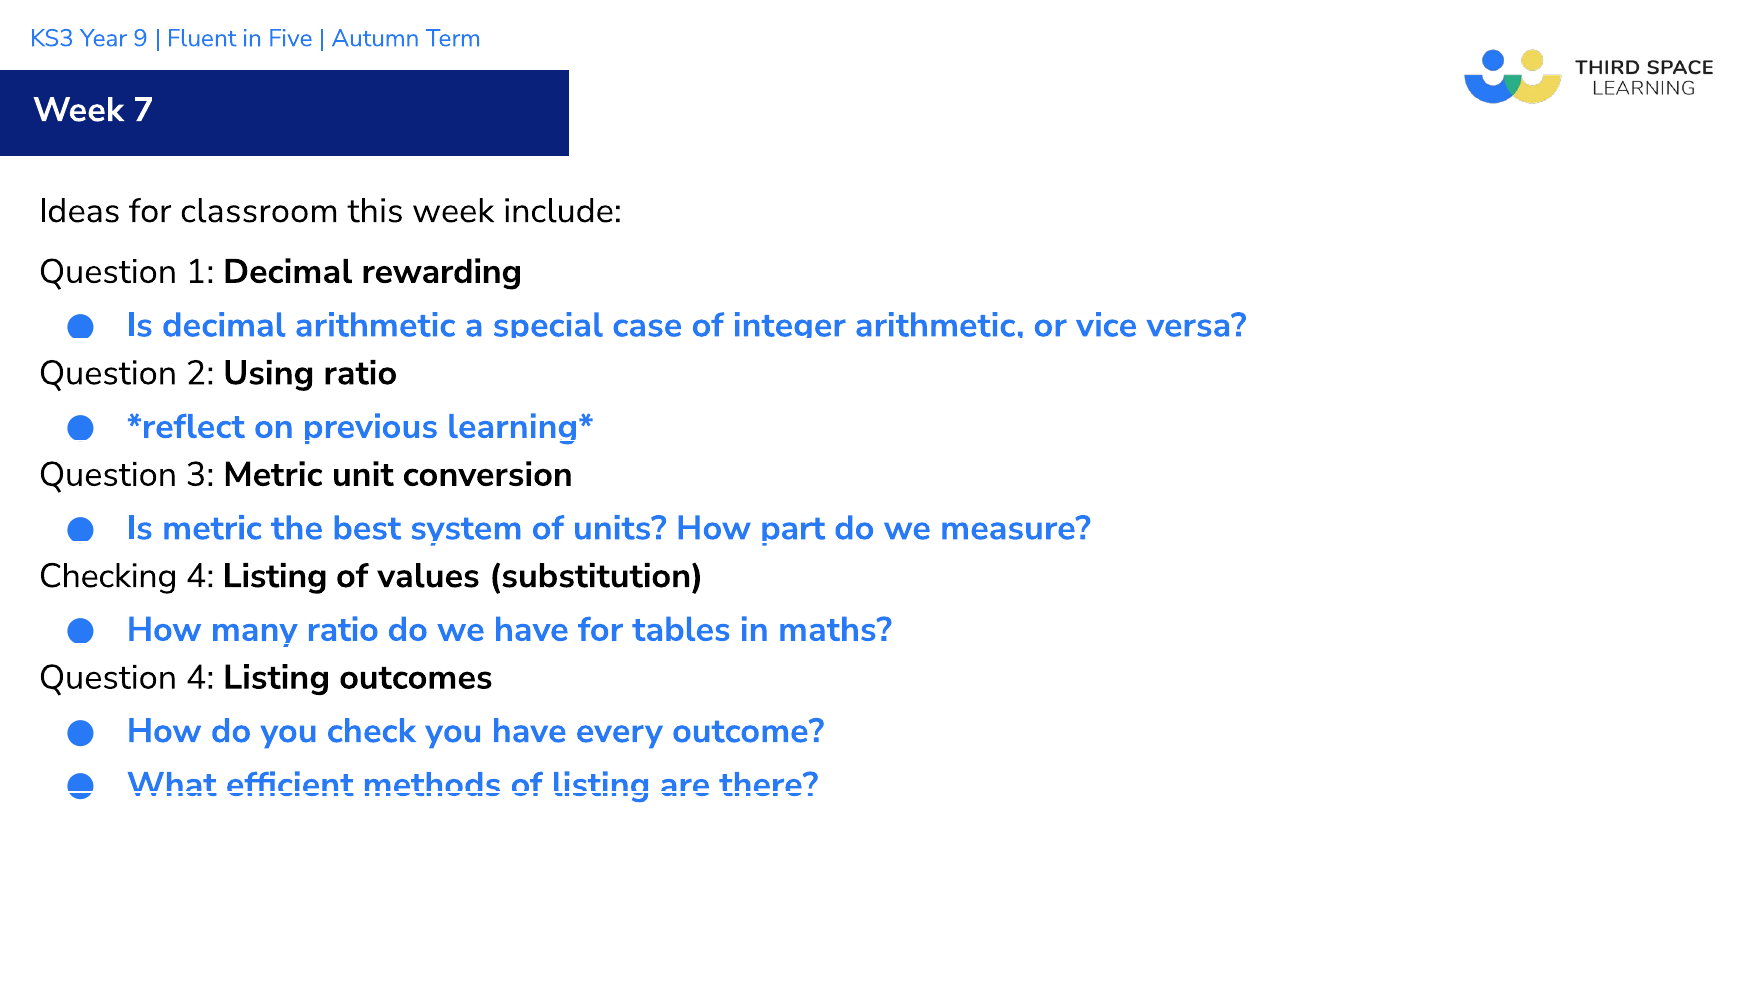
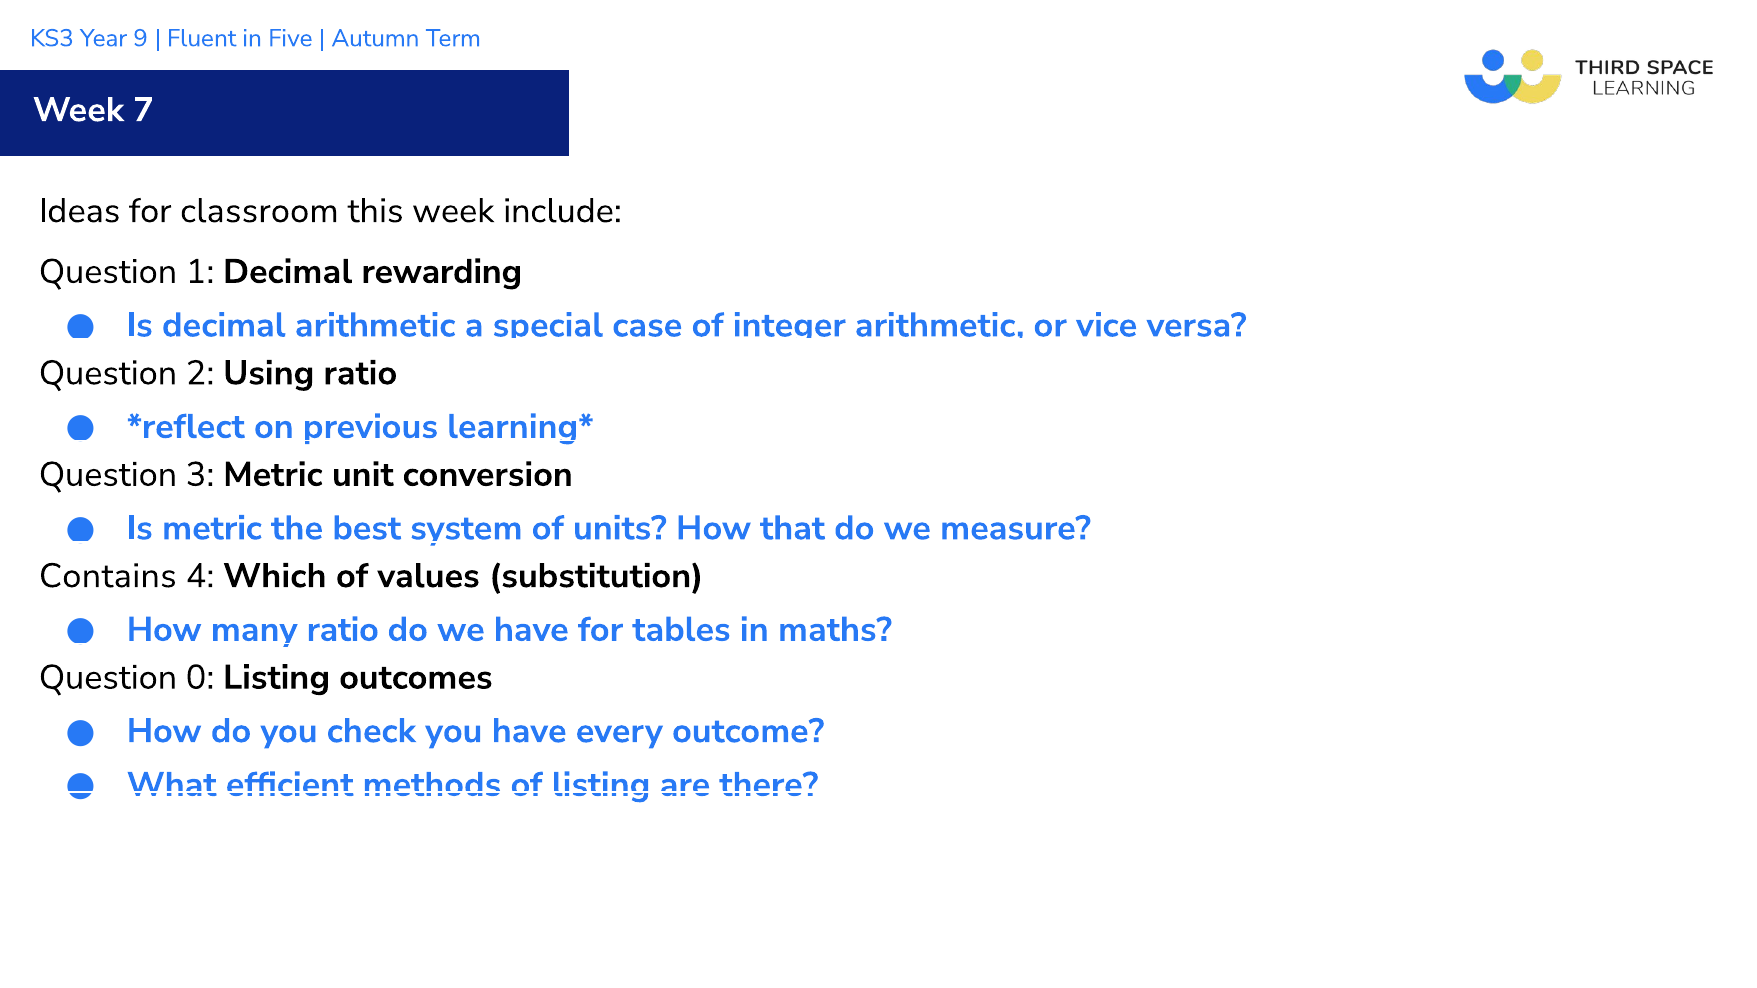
part: part -> that
Checking: Checking -> Contains
Listing at (275, 576): Listing -> Which
Question 4: 4 -> 0
